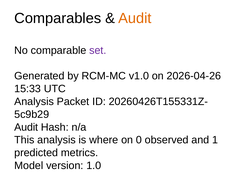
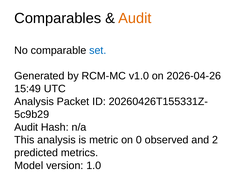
set colour: purple -> blue
15:33: 15:33 -> 15:49
where: where -> metric
1: 1 -> 2
